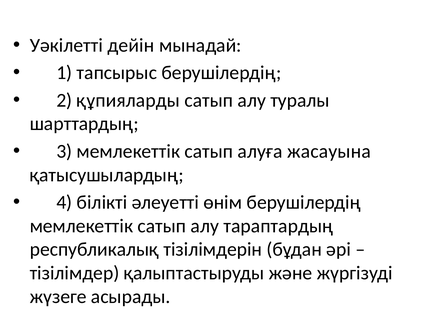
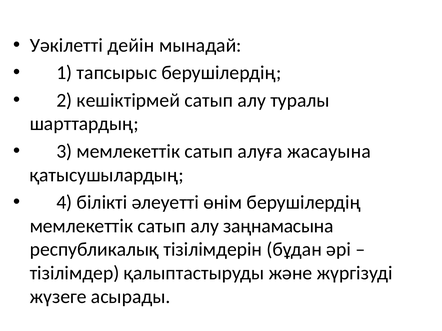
құпияларды: құпияларды -> кешіктірмей
тараптардың: тараптардың -> заңнамасына
